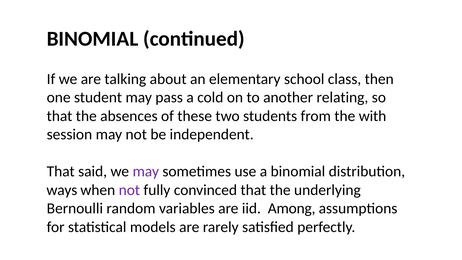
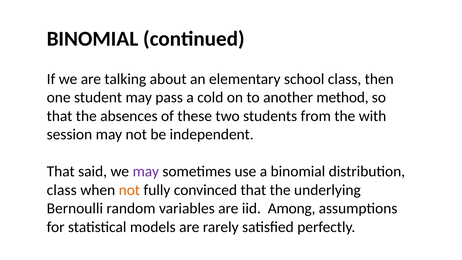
relating: relating -> method
ways at (62, 190): ways -> class
not at (129, 190) colour: purple -> orange
